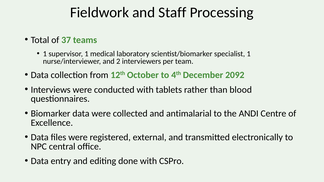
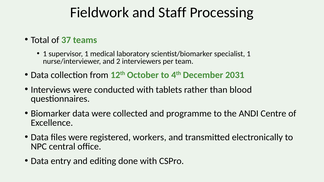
2092: 2092 -> 2031
antimalarial: antimalarial -> programme
external: external -> workers
